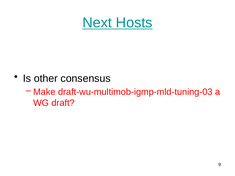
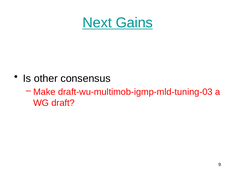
Hosts: Hosts -> Gains
